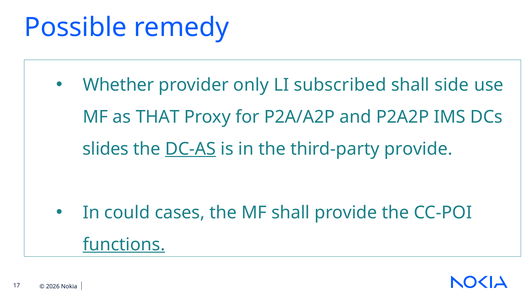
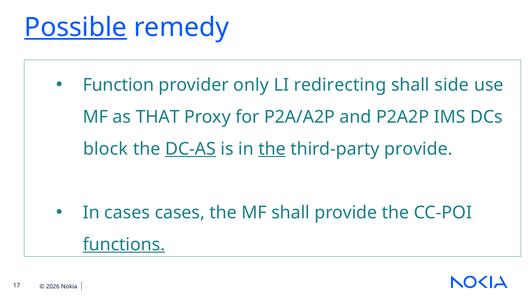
Possible underline: none -> present
Whether: Whether -> Function
subscribed: subscribed -> redirecting
slides: slides -> block
the at (272, 149) underline: none -> present
In could: could -> cases
